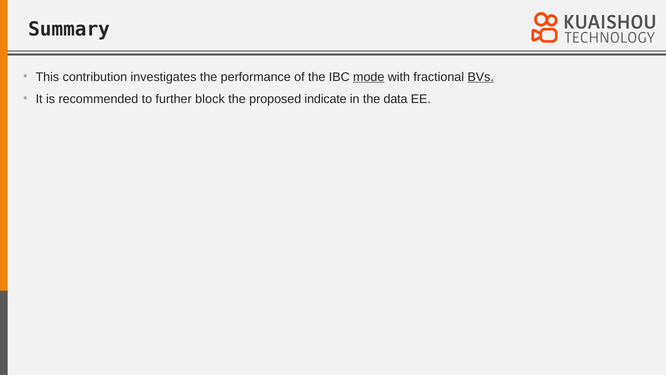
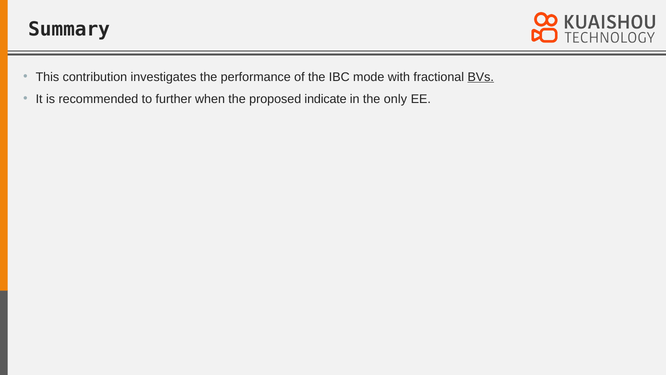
mode underline: present -> none
block: block -> when
data: data -> only
